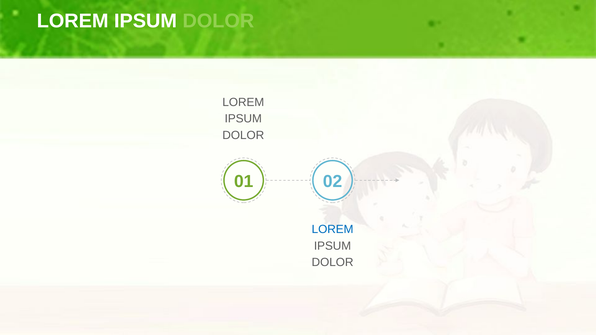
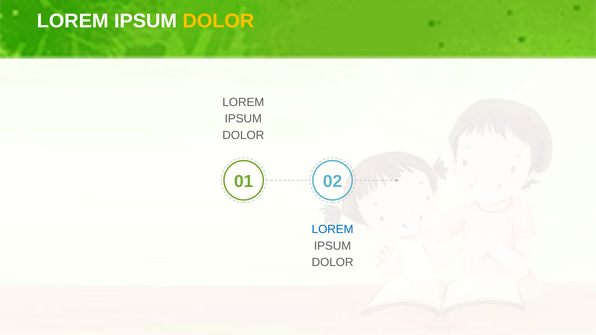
DOLOR at (218, 21) colour: light green -> yellow
